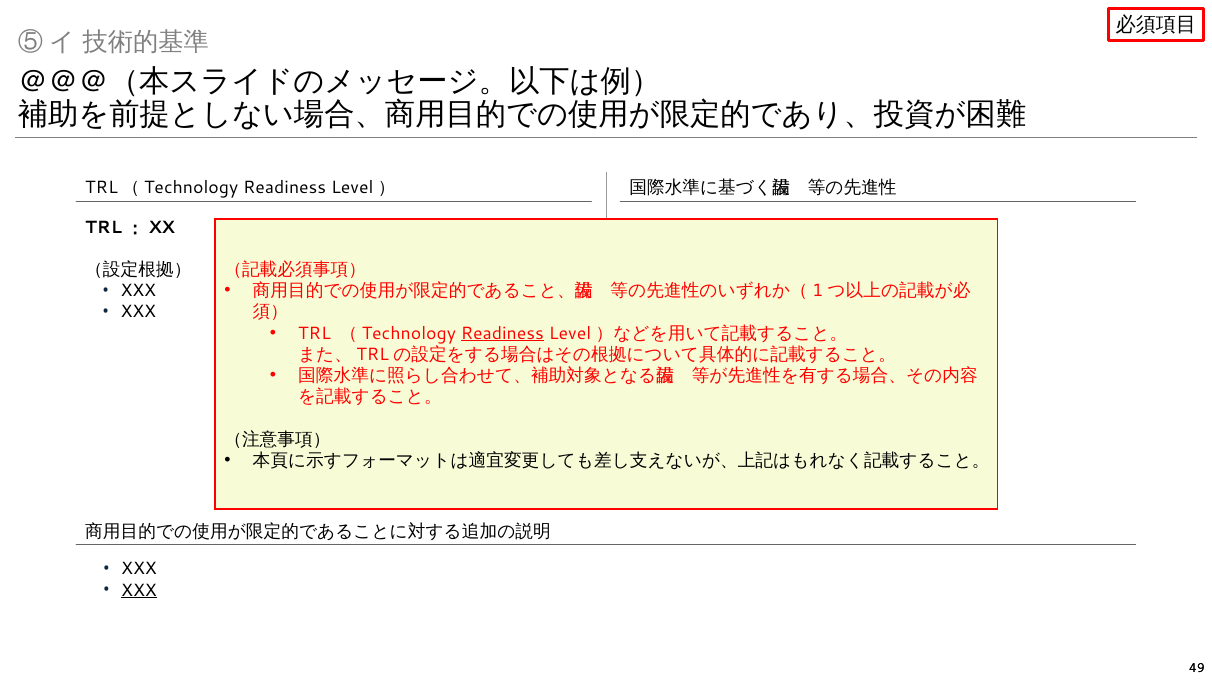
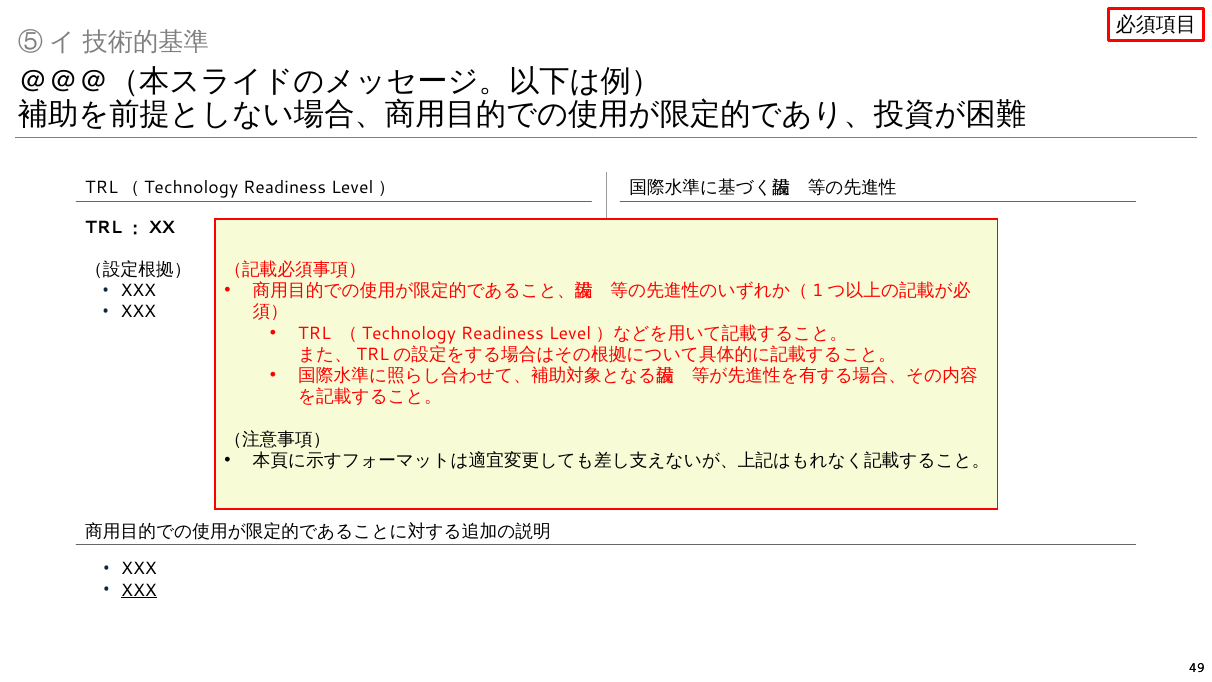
Readiness at (502, 333) underline: present -> none
